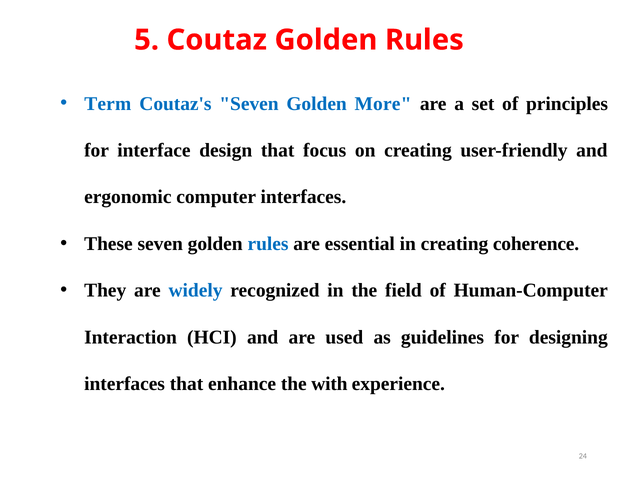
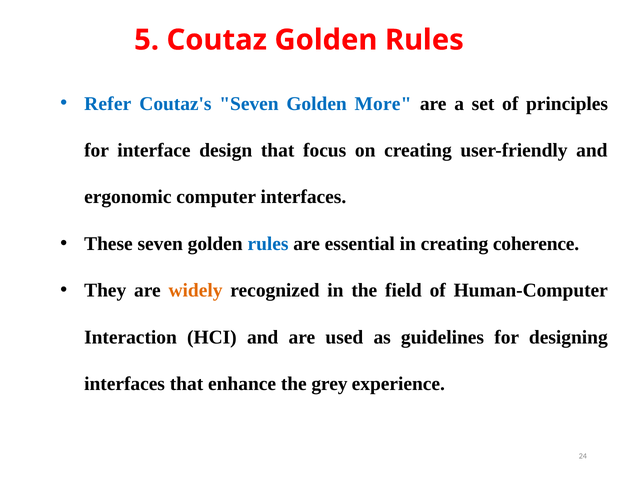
Term: Term -> Refer
widely colour: blue -> orange
with: with -> grey
